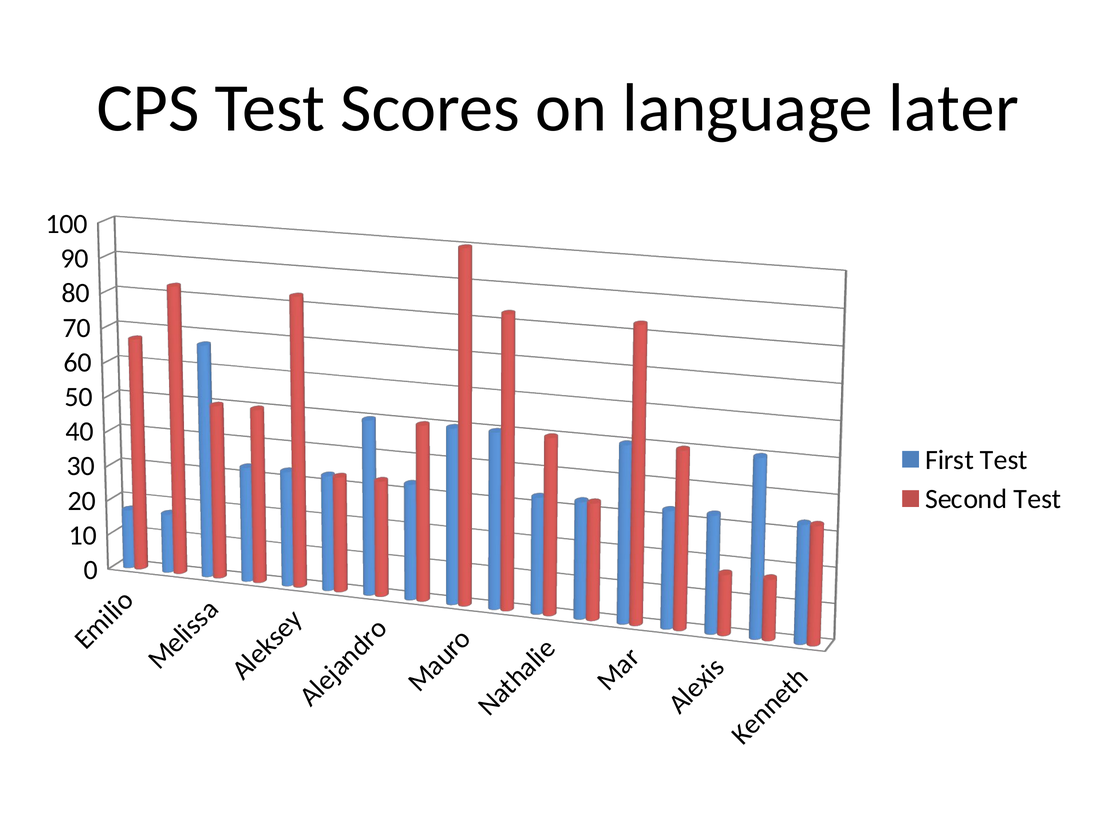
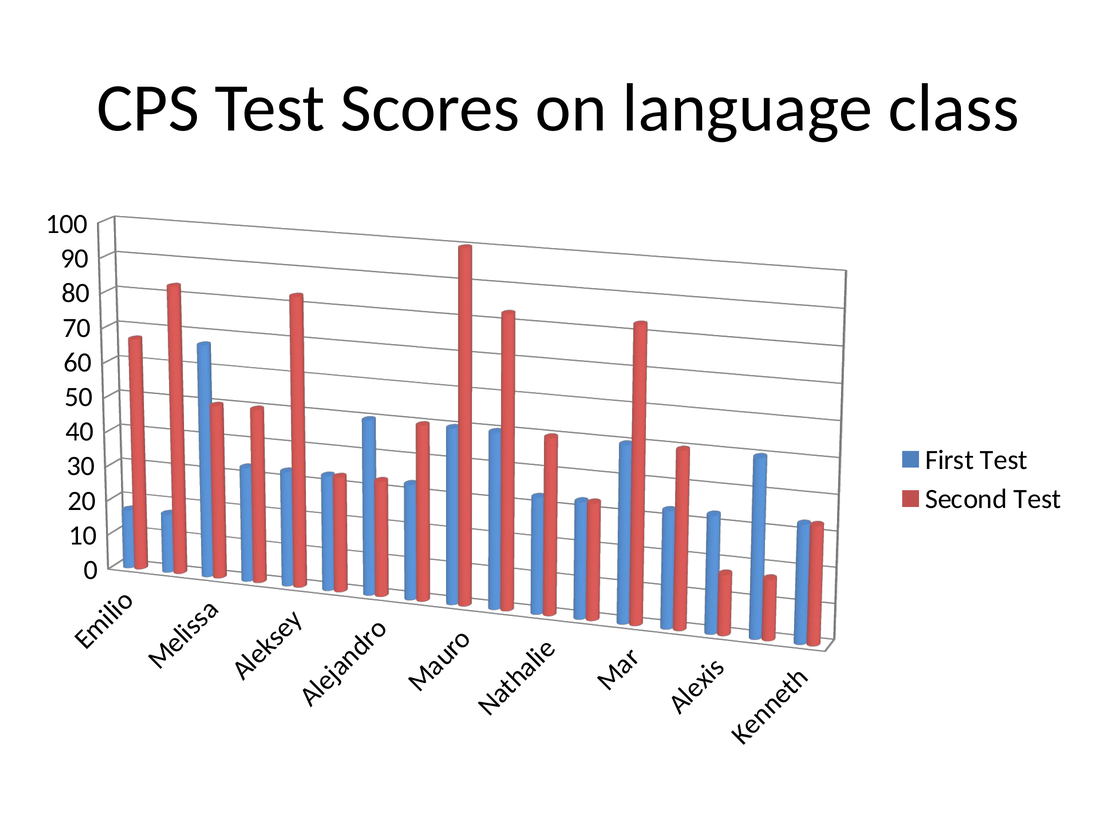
later: later -> class
